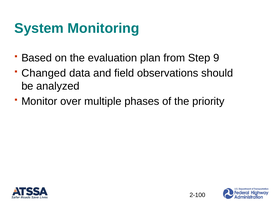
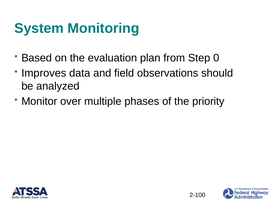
9: 9 -> 0
Changed: Changed -> Improves
